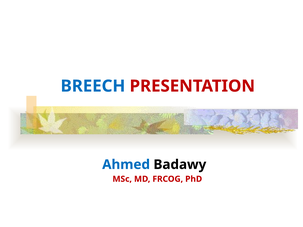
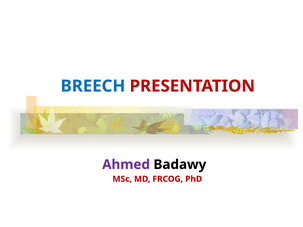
Ahmed colour: blue -> purple
